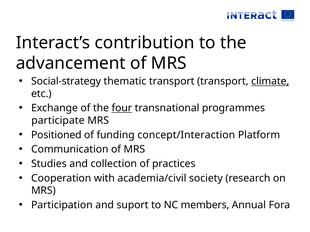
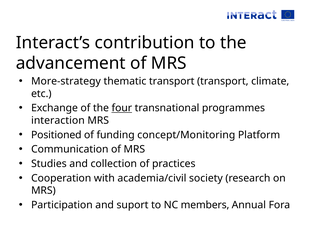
Social-strategy: Social-strategy -> More-strategy
climate underline: present -> none
participate: participate -> interaction
concept/Interaction: concept/Interaction -> concept/Monitoring
